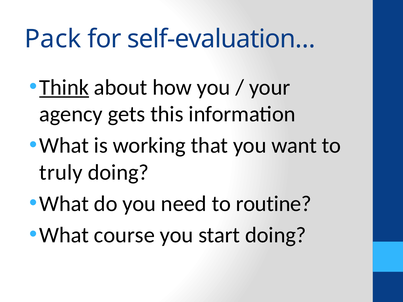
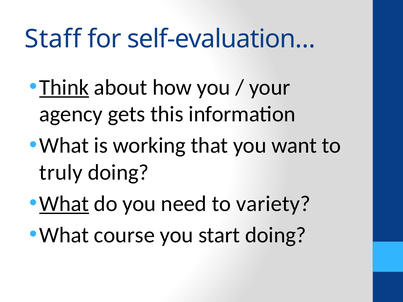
Pack: Pack -> Staff
What at (64, 204) underline: none -> present
routine: routine -> variety
